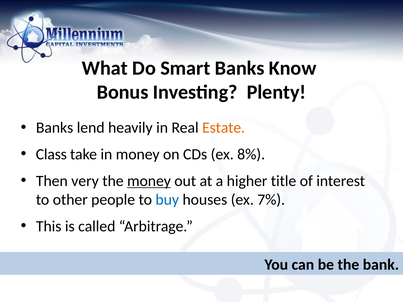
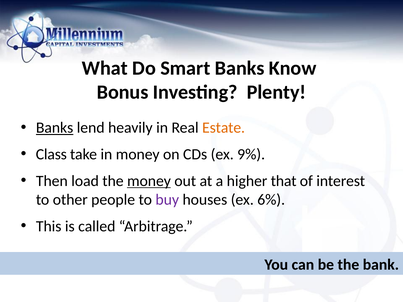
Banks at (55, 128) underline: none -> present
8%: 8% -> 9%
very: very -> load
title: title -> that
buy colour: blue -> purple
7%: 7% -> 6%
